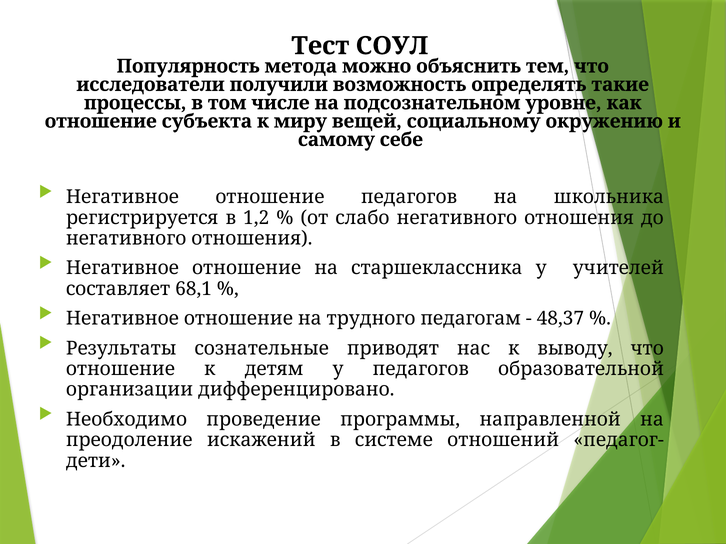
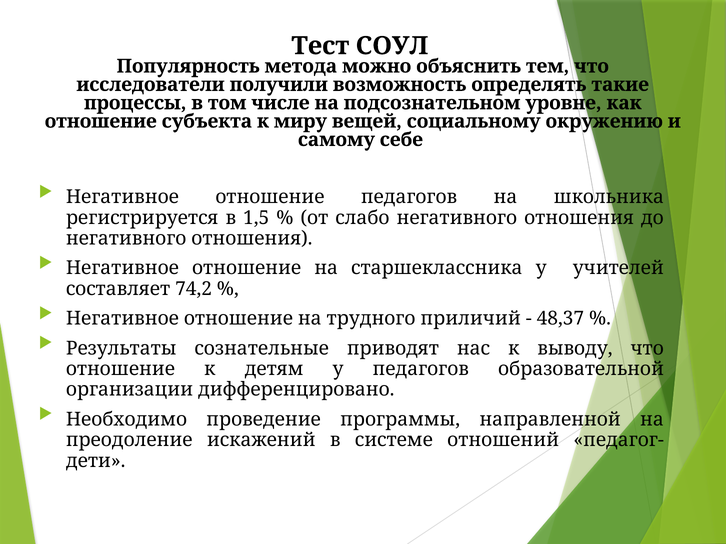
1,2: 1,2 -> 1,5
68,1: 68,1 -> 74,2
педагогам: педагогам -> приличий
